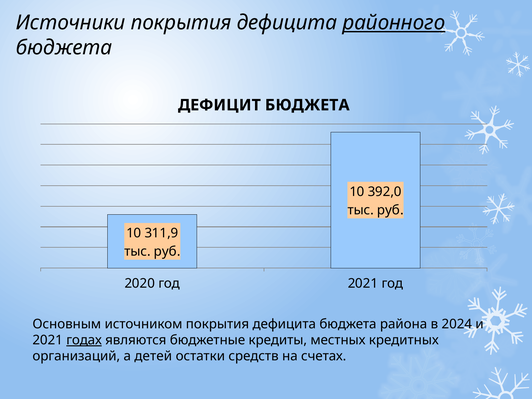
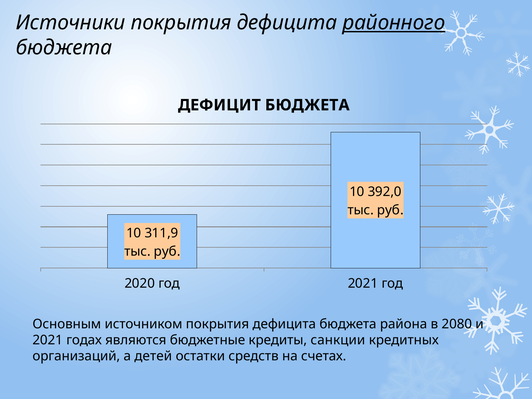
2024: 2024 -> 2080
годах underline: present -> none
местных: местных -> санкции
